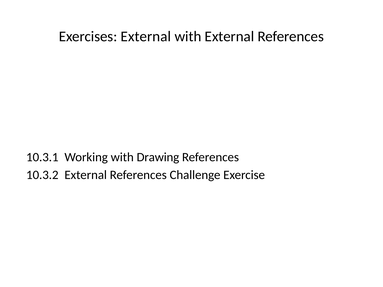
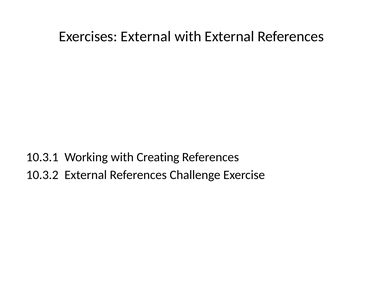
Drawing: Drawing -> Creating
